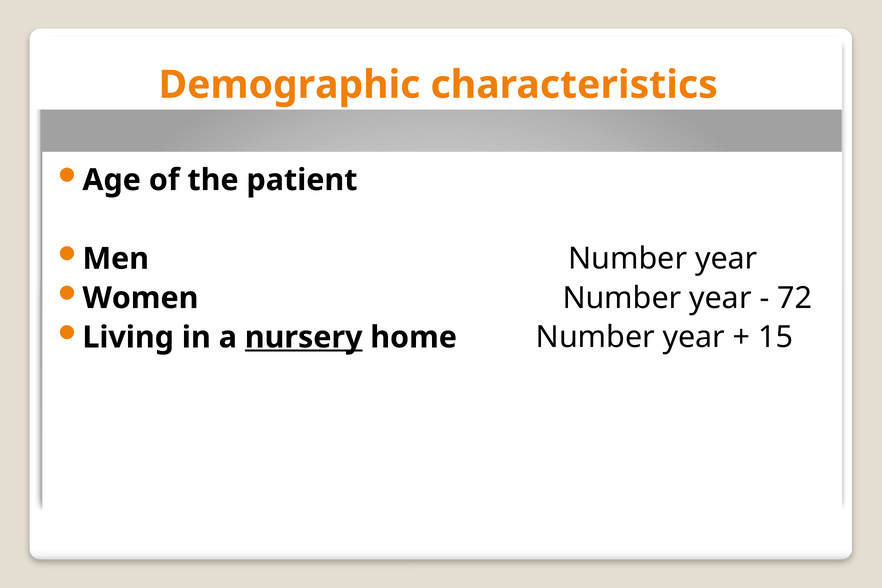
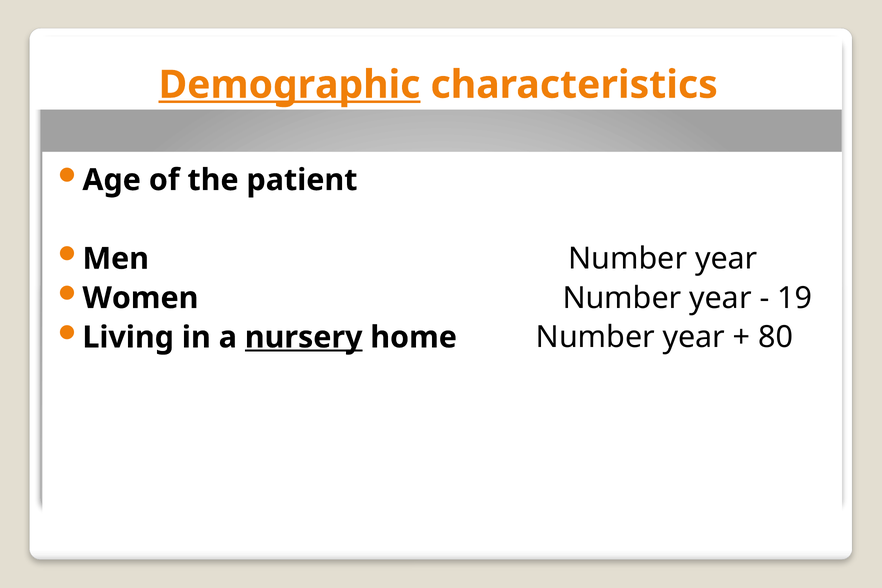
Demographic underline: none -> present
72: 72 -> 19
15: 15 -> 80
